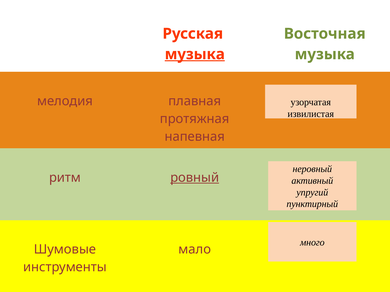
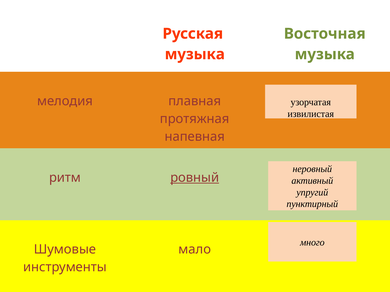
музыка at (195, 54) underline: present -> none
